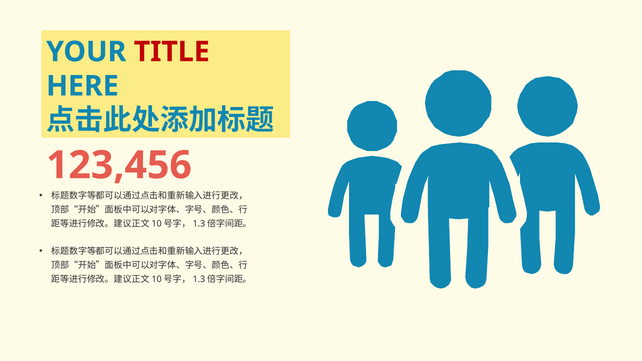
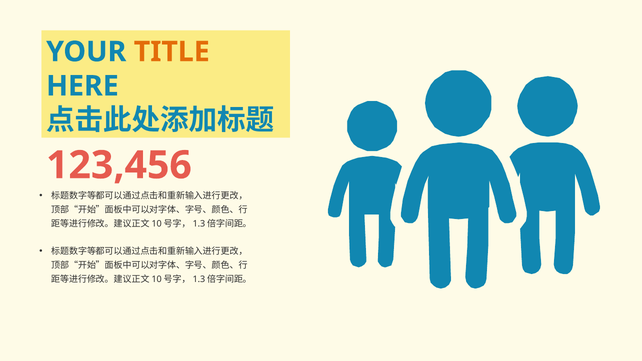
TITLE colour: red -> orange
